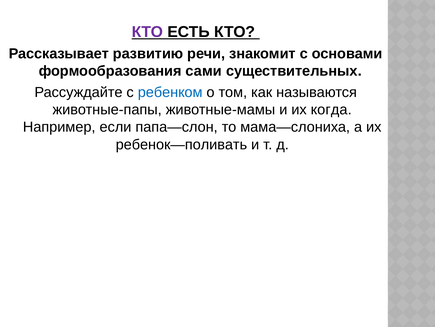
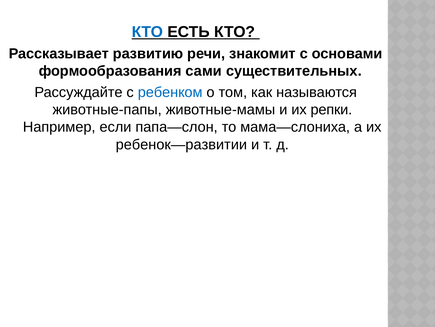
КТО at (147, 32) colour: purple -> blue
когда: когда -> репки
ребенок—поливать: ребенок—поливать -> ребенок—развитии
